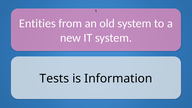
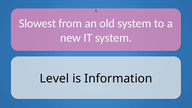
Entities: Entities -> Slowest
Tests: Tests -> Level
